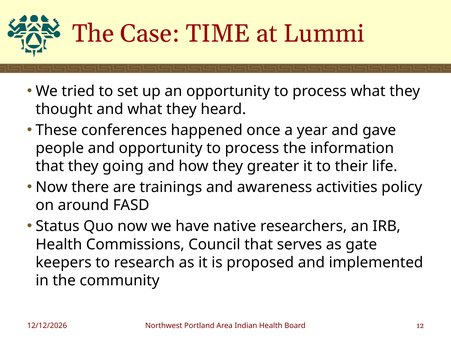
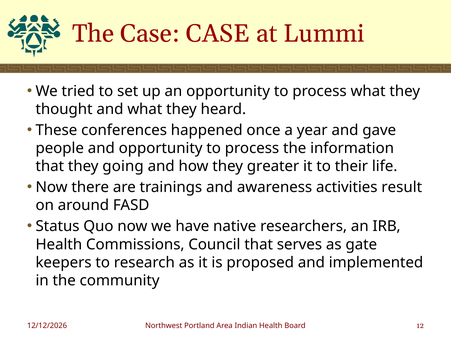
Case TIME: TIME -> CASE
policy: policy -> result
